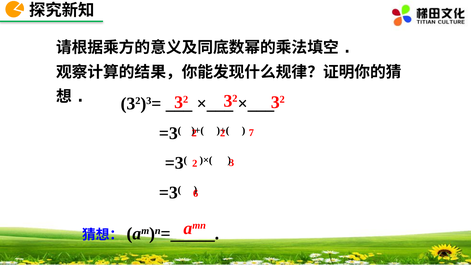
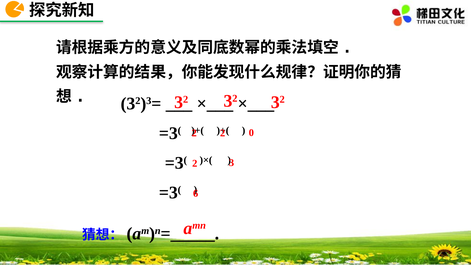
7: 7 -> 0
